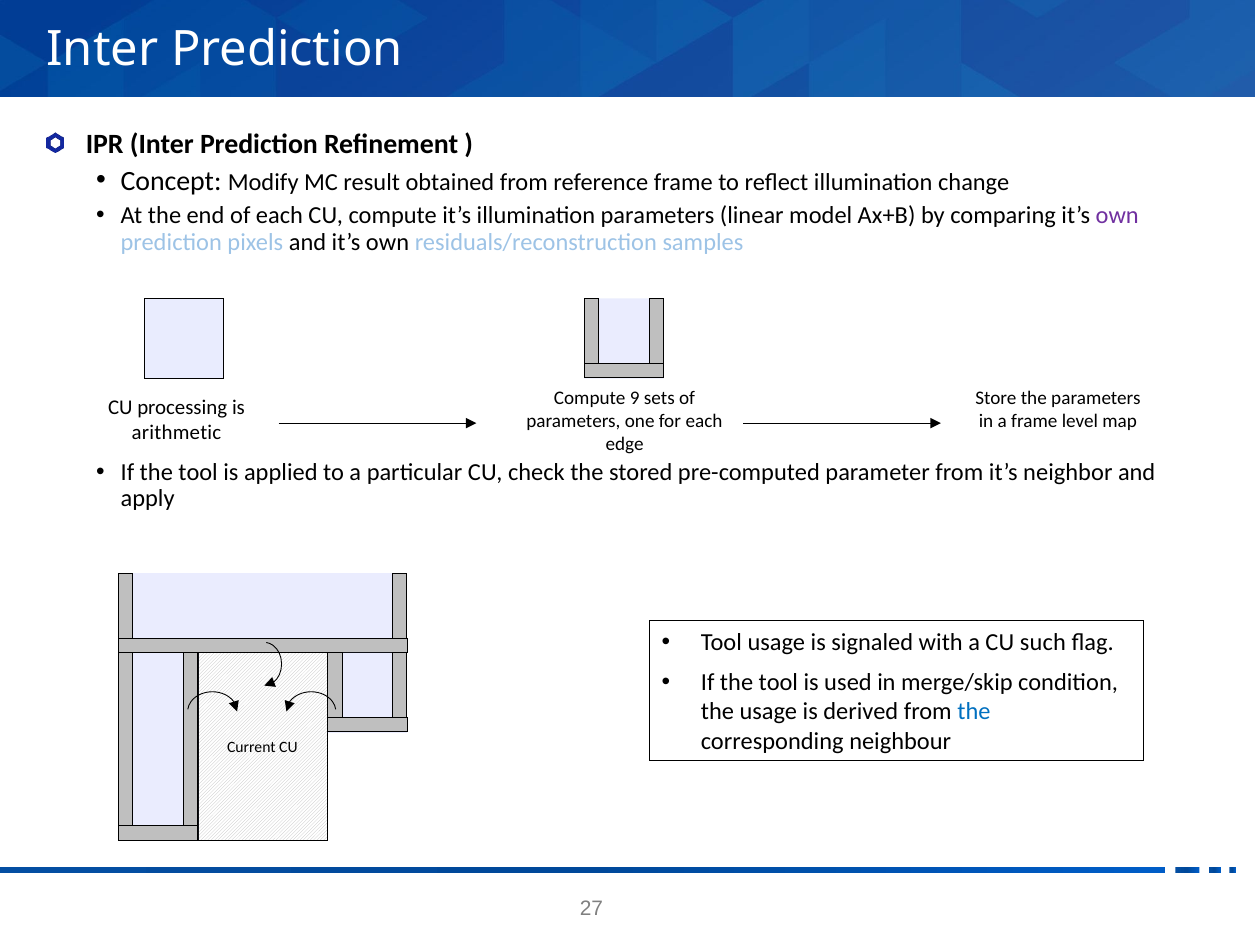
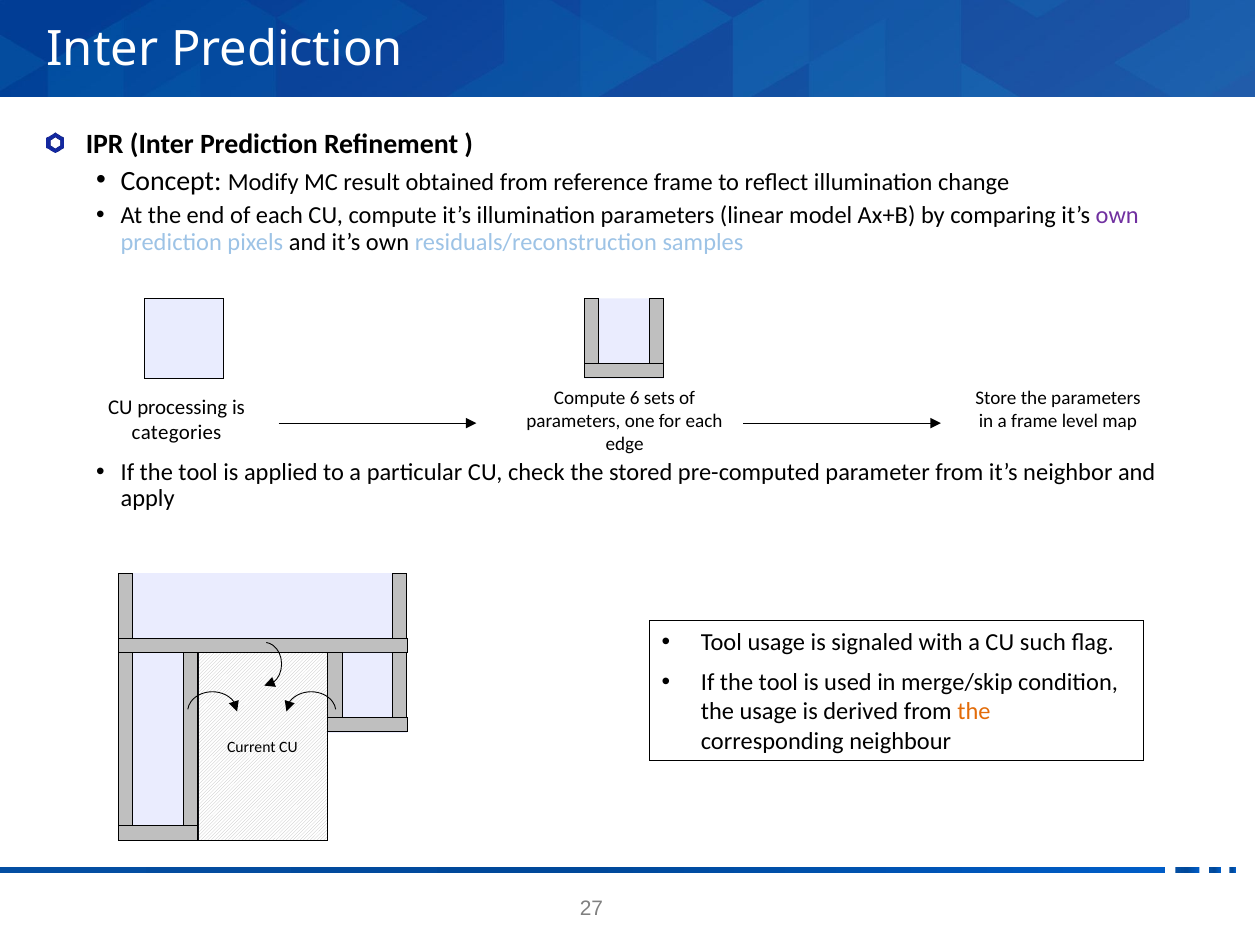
9: 9 -> 6
arithmetic: arithmetic -> categories
the at (974, 711) colour: blue -> orange
